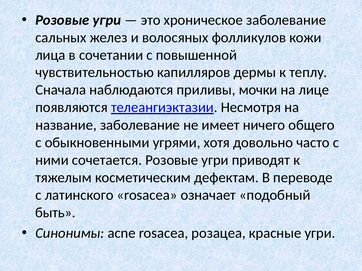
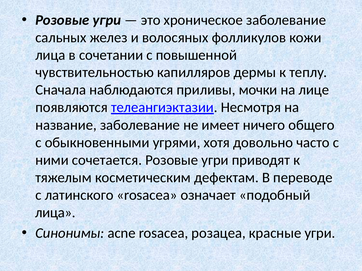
быть at (55, 213): быть -> лица
